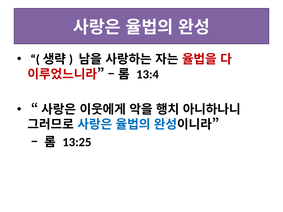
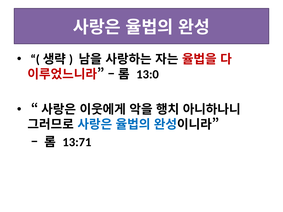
13:4: 13:4 -> 13:0
13:25: 13:25 -> 13:71
